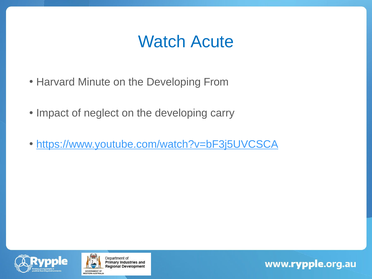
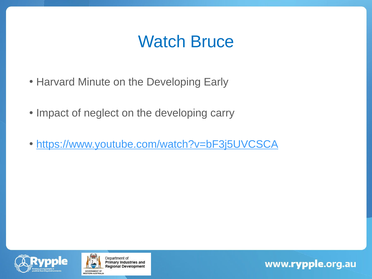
Acute: Acute -> Bruce
From: From -> Early
